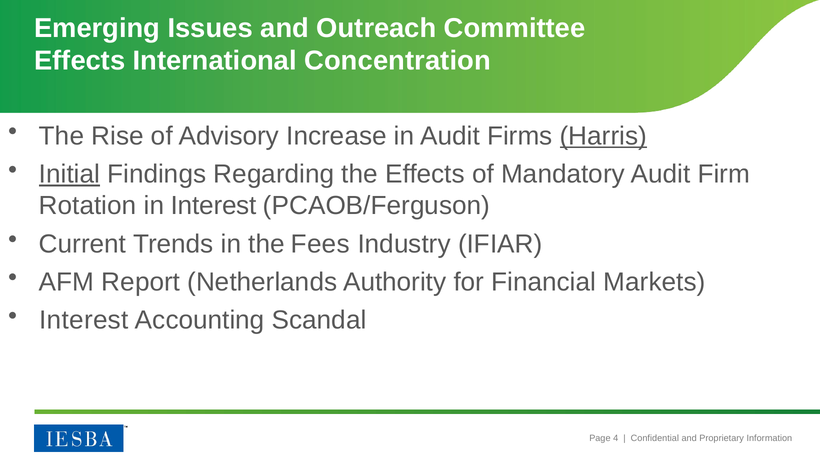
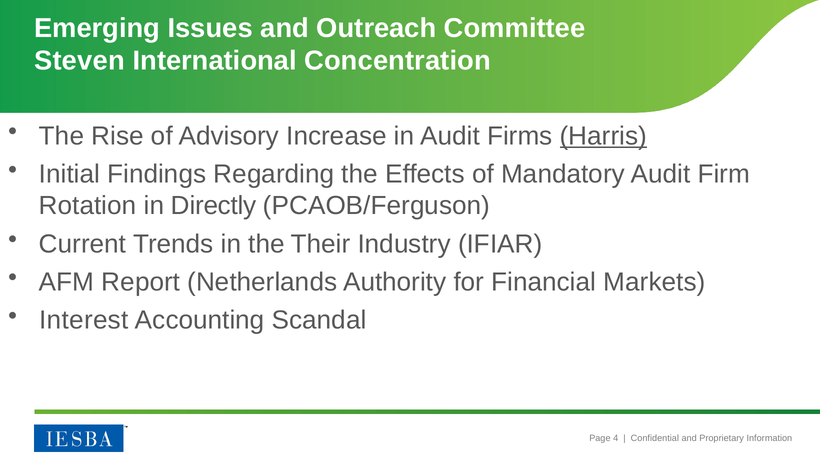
Effects at (80, 61): Effects -> Steven
Initial underline: present -> none
in Interest: Interest -> Directly
Fees: Fees -> Their
